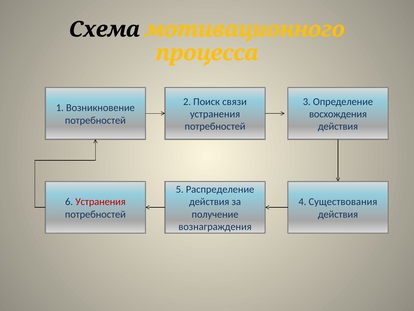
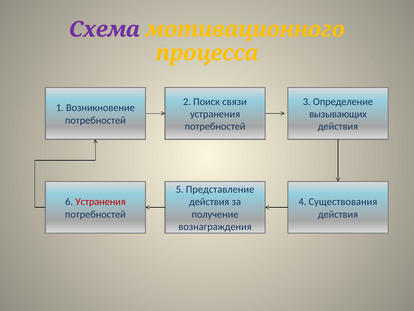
Схема colour: black -> purple
восхождения: восхождения -> вызывающих
Распределение: Распределение -> Представление
